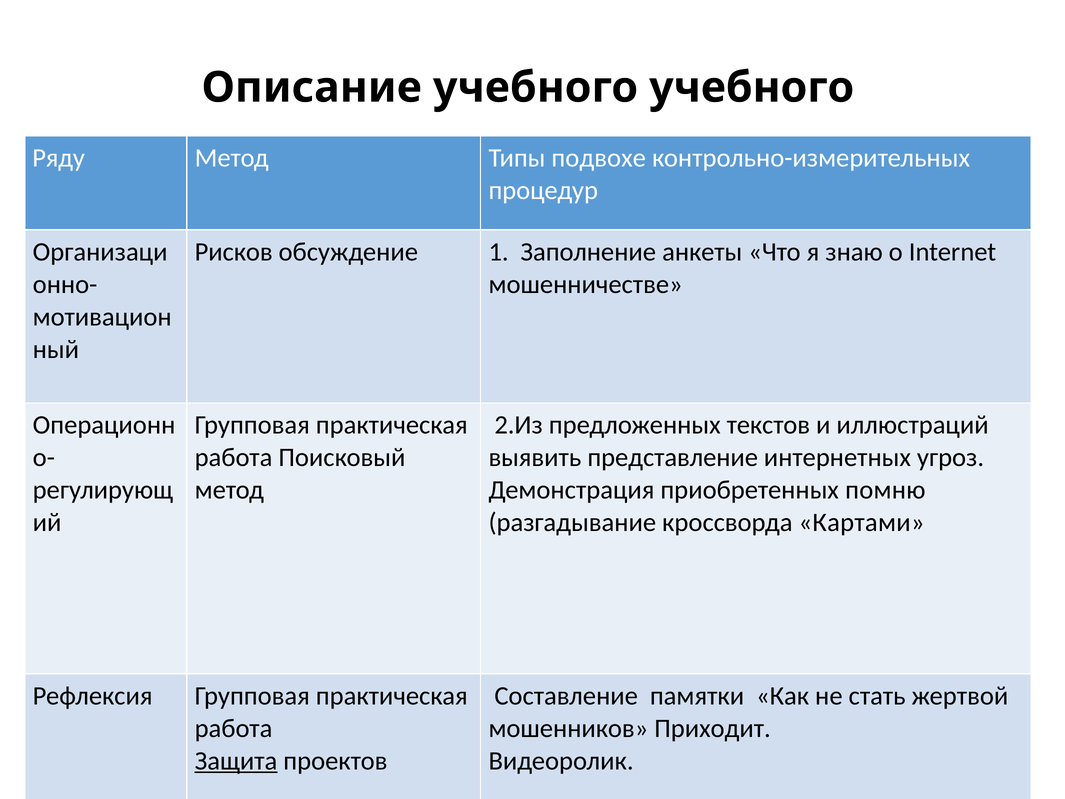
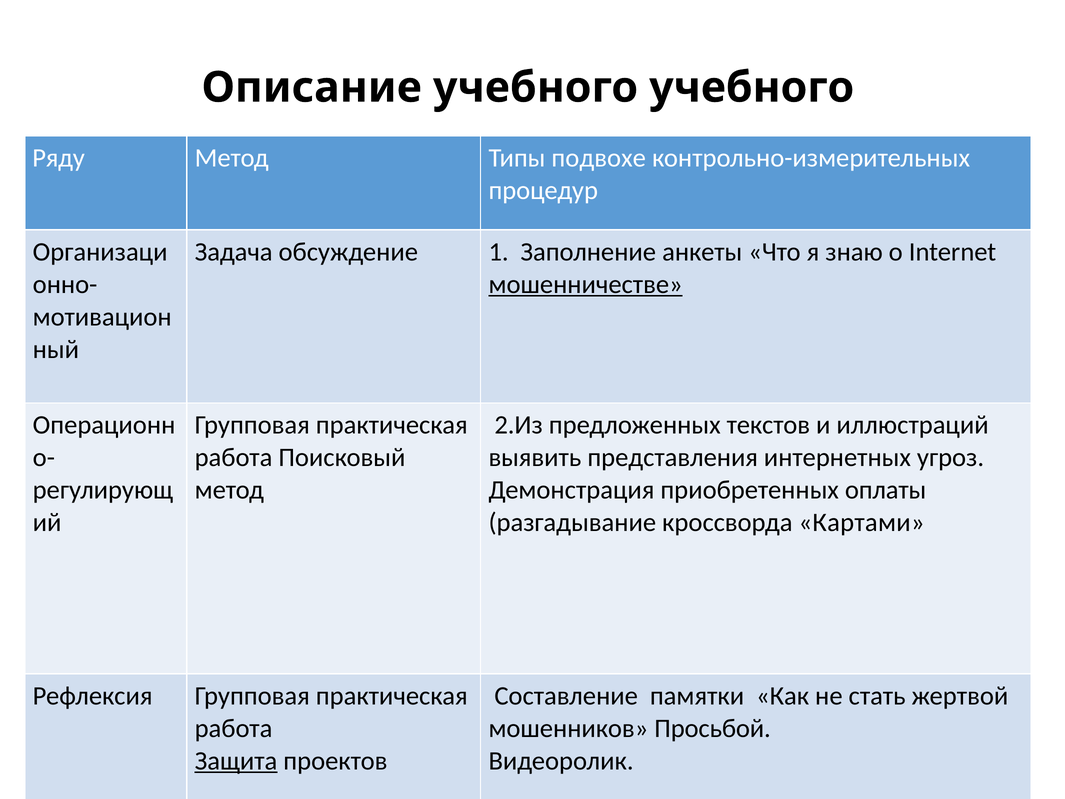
Рисков: Рисков -> Задача
мошенничестве underline: none -> present
представление: представление -> представления
помню: помню -> оплаты
Приходит: Приходит -> Просьбой
